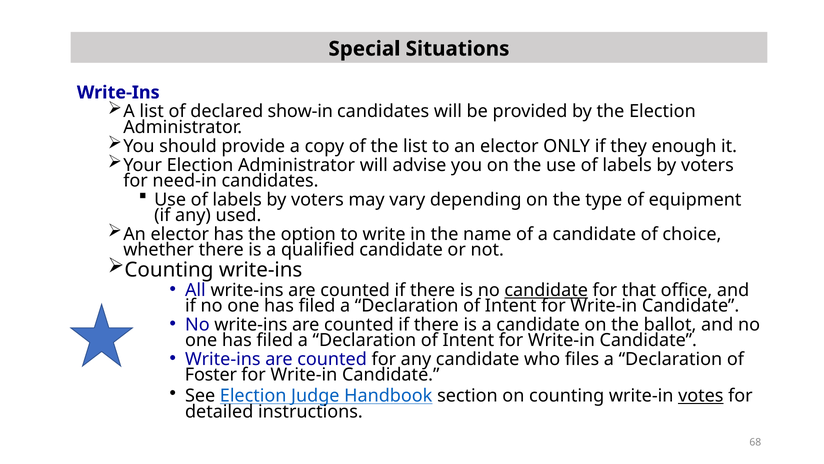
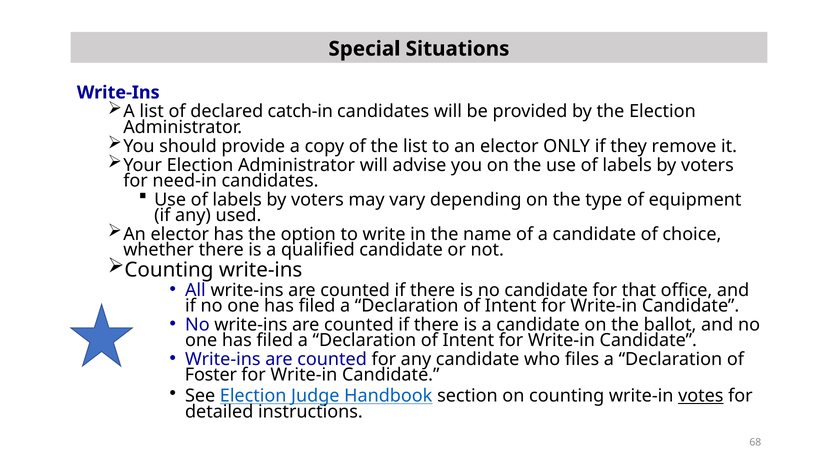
show-in: show-in -> catch-in
enough: enough -> remove
candidate at (546, 290) underline: present -> none
